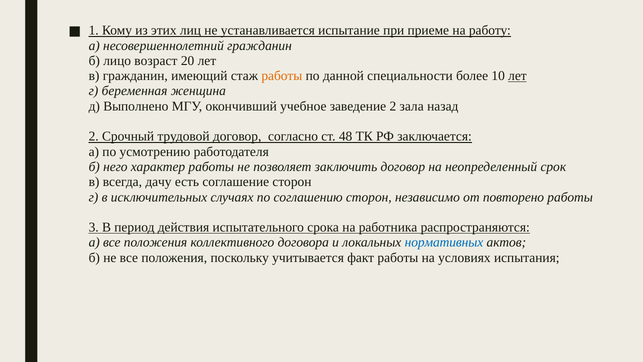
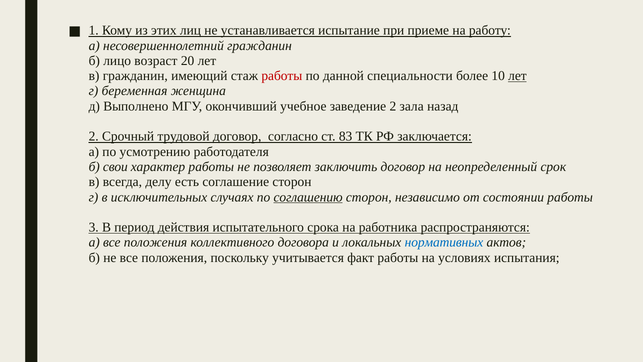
работы at (282, 76) colour: orange -> red
48: 48 -> 83
него: него -> свои
дачу: дачу -> делу
соглашению underline: none -> present
повторено: повторено -> состоянии
